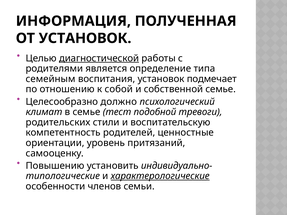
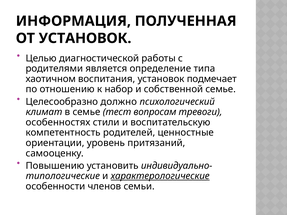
диагностической underline: present -> none
семейным: семейным -> хаотичном
собой: собой -> набор
подобной: подобной -> вопросам
родительских: родительских -> особенностях
